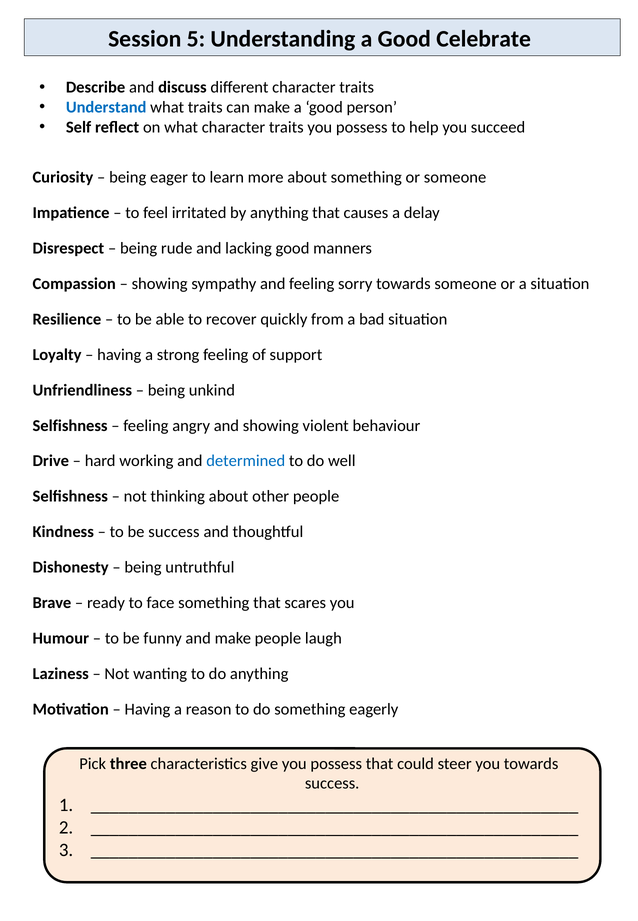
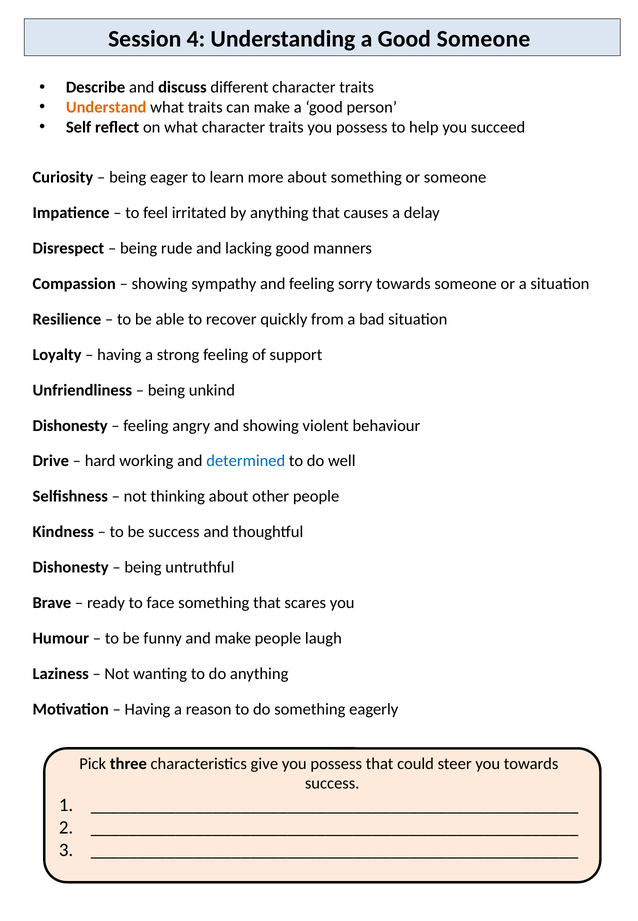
5: 5 -> 4
Good Celebrate: Celebrate -> Someone
Understand colour: blue -> orange
Selfishness at (70, 426): Selfishness -> Dishonesty
